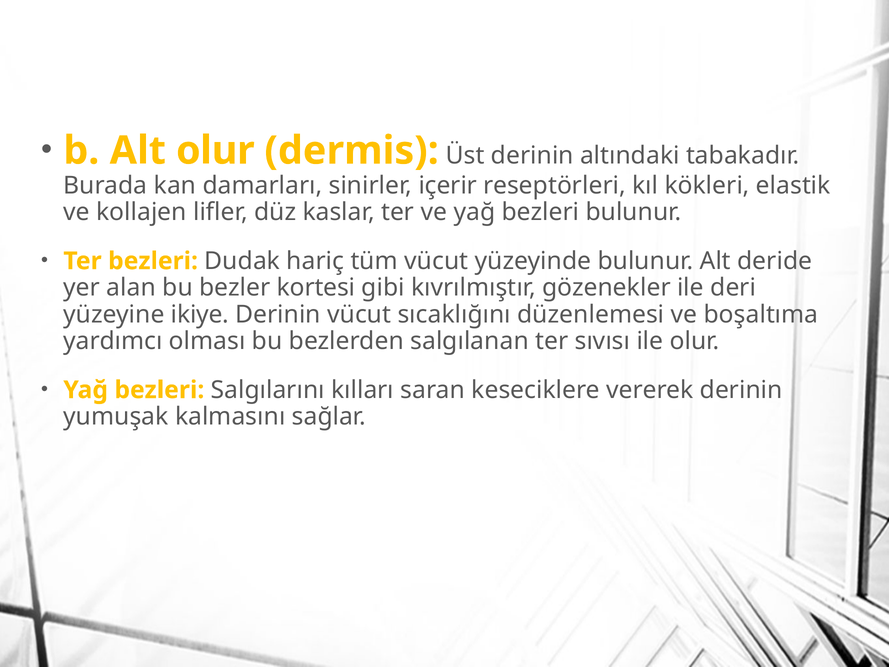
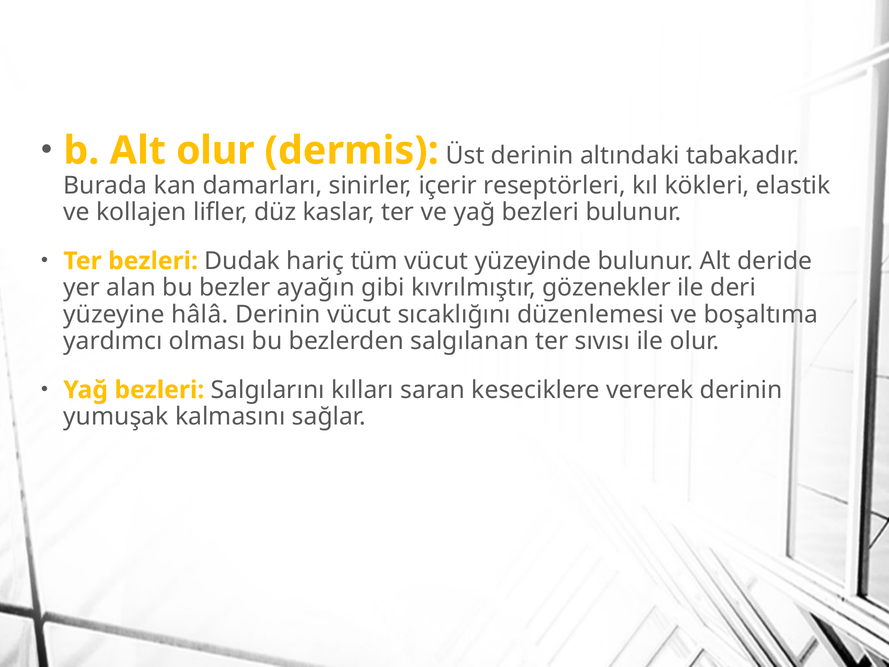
kortesi: kortesi -> ayağın
ikiye: ikiye -> hâlâ
